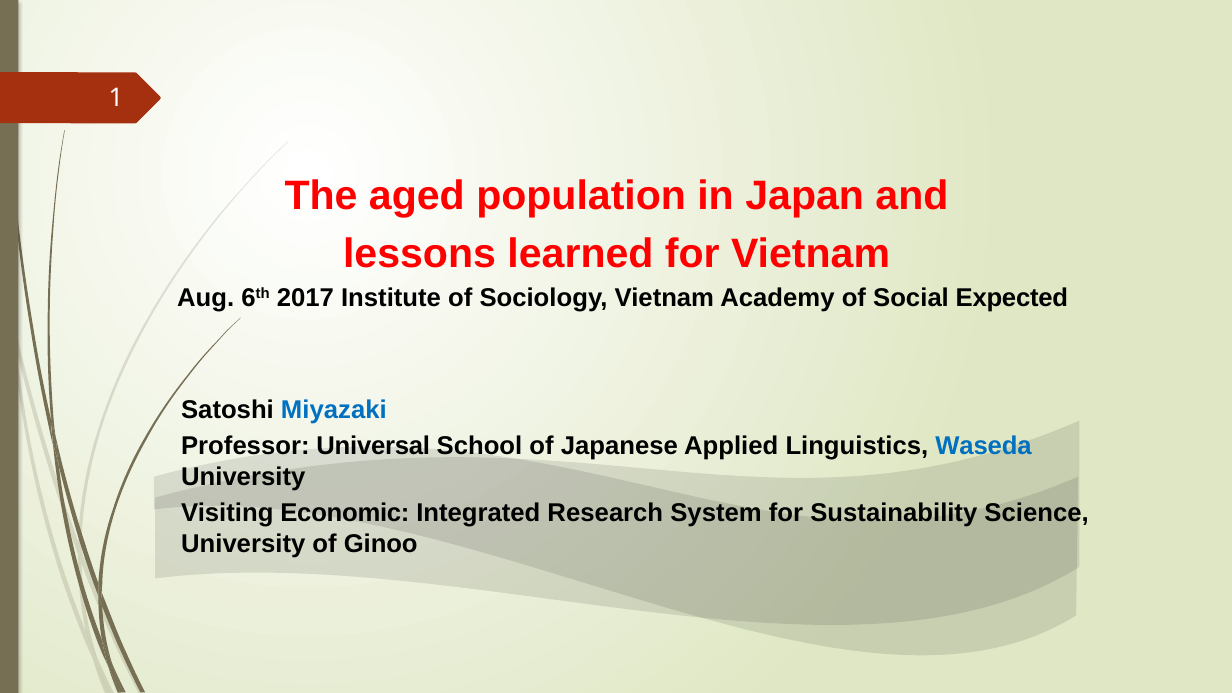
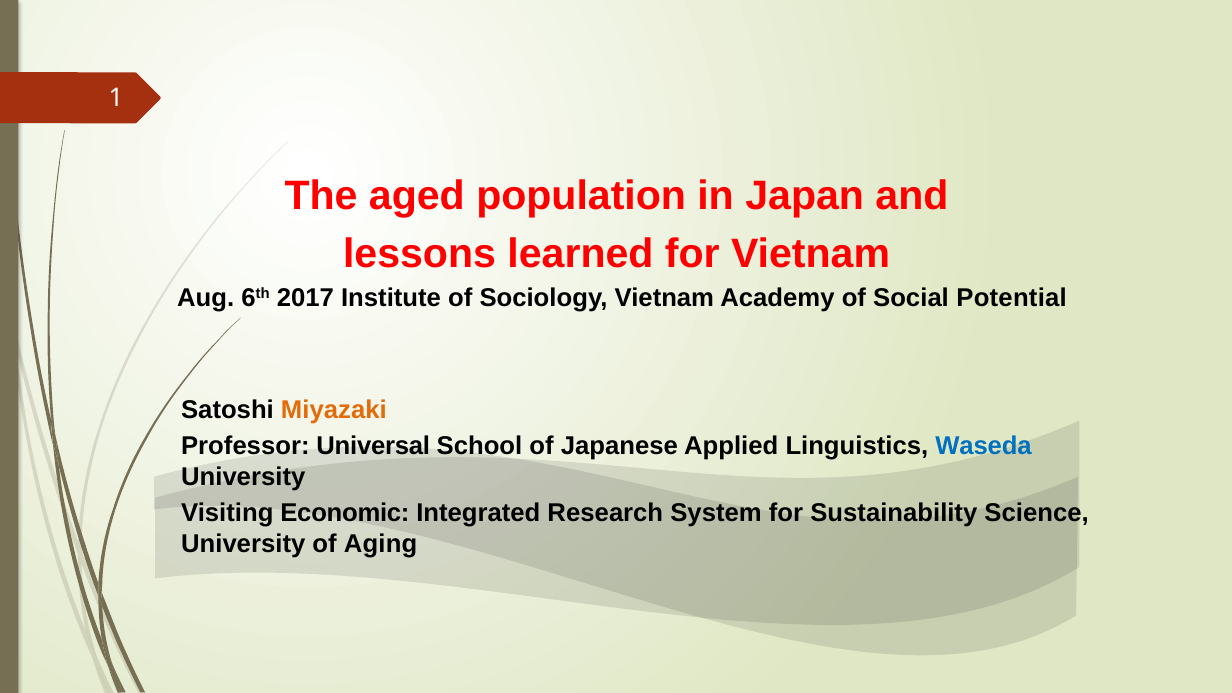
Expected: Expected -> Potential
Miyazaki colour: blue -> orange
Ginoo: Ginoo -> Aging
